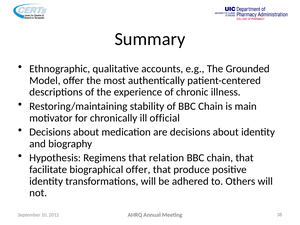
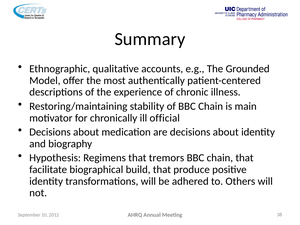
relation: relation -> tremors
biographical offer: offer -> build
